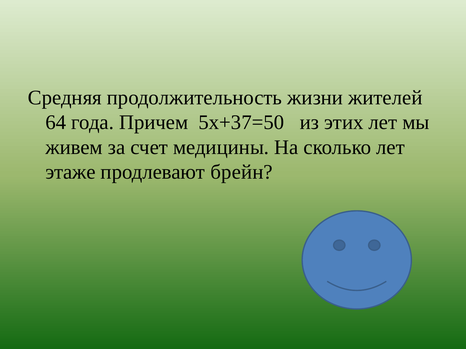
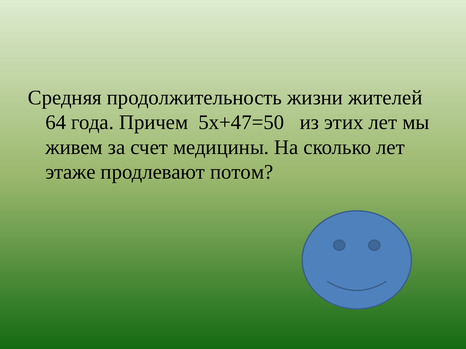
5х+37=50: 5х+37=50 -> 5х+47=50
брейн: брейн -> потом
